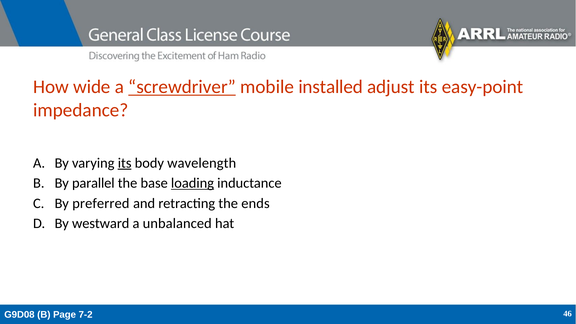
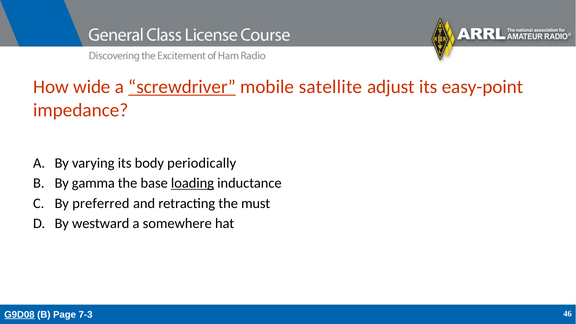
installed: installed -> satellite
its at (125, 163) underline: present -> none
wavelength: wavelength -> periodically
parallel: parallel -> gamma
ends: ends -> must
unbalanced: unbalanced -> somewhere
G9D08 underline: none -> present
7-2: 7-2 -> 7-3
